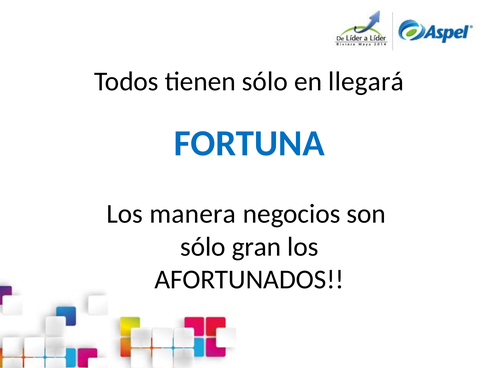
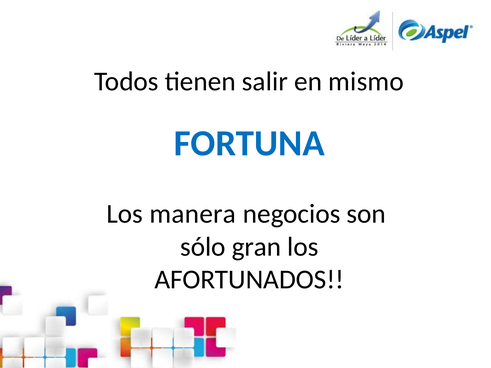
tienen sólo: sólo -> salir
llegará: llegará -> mismo
